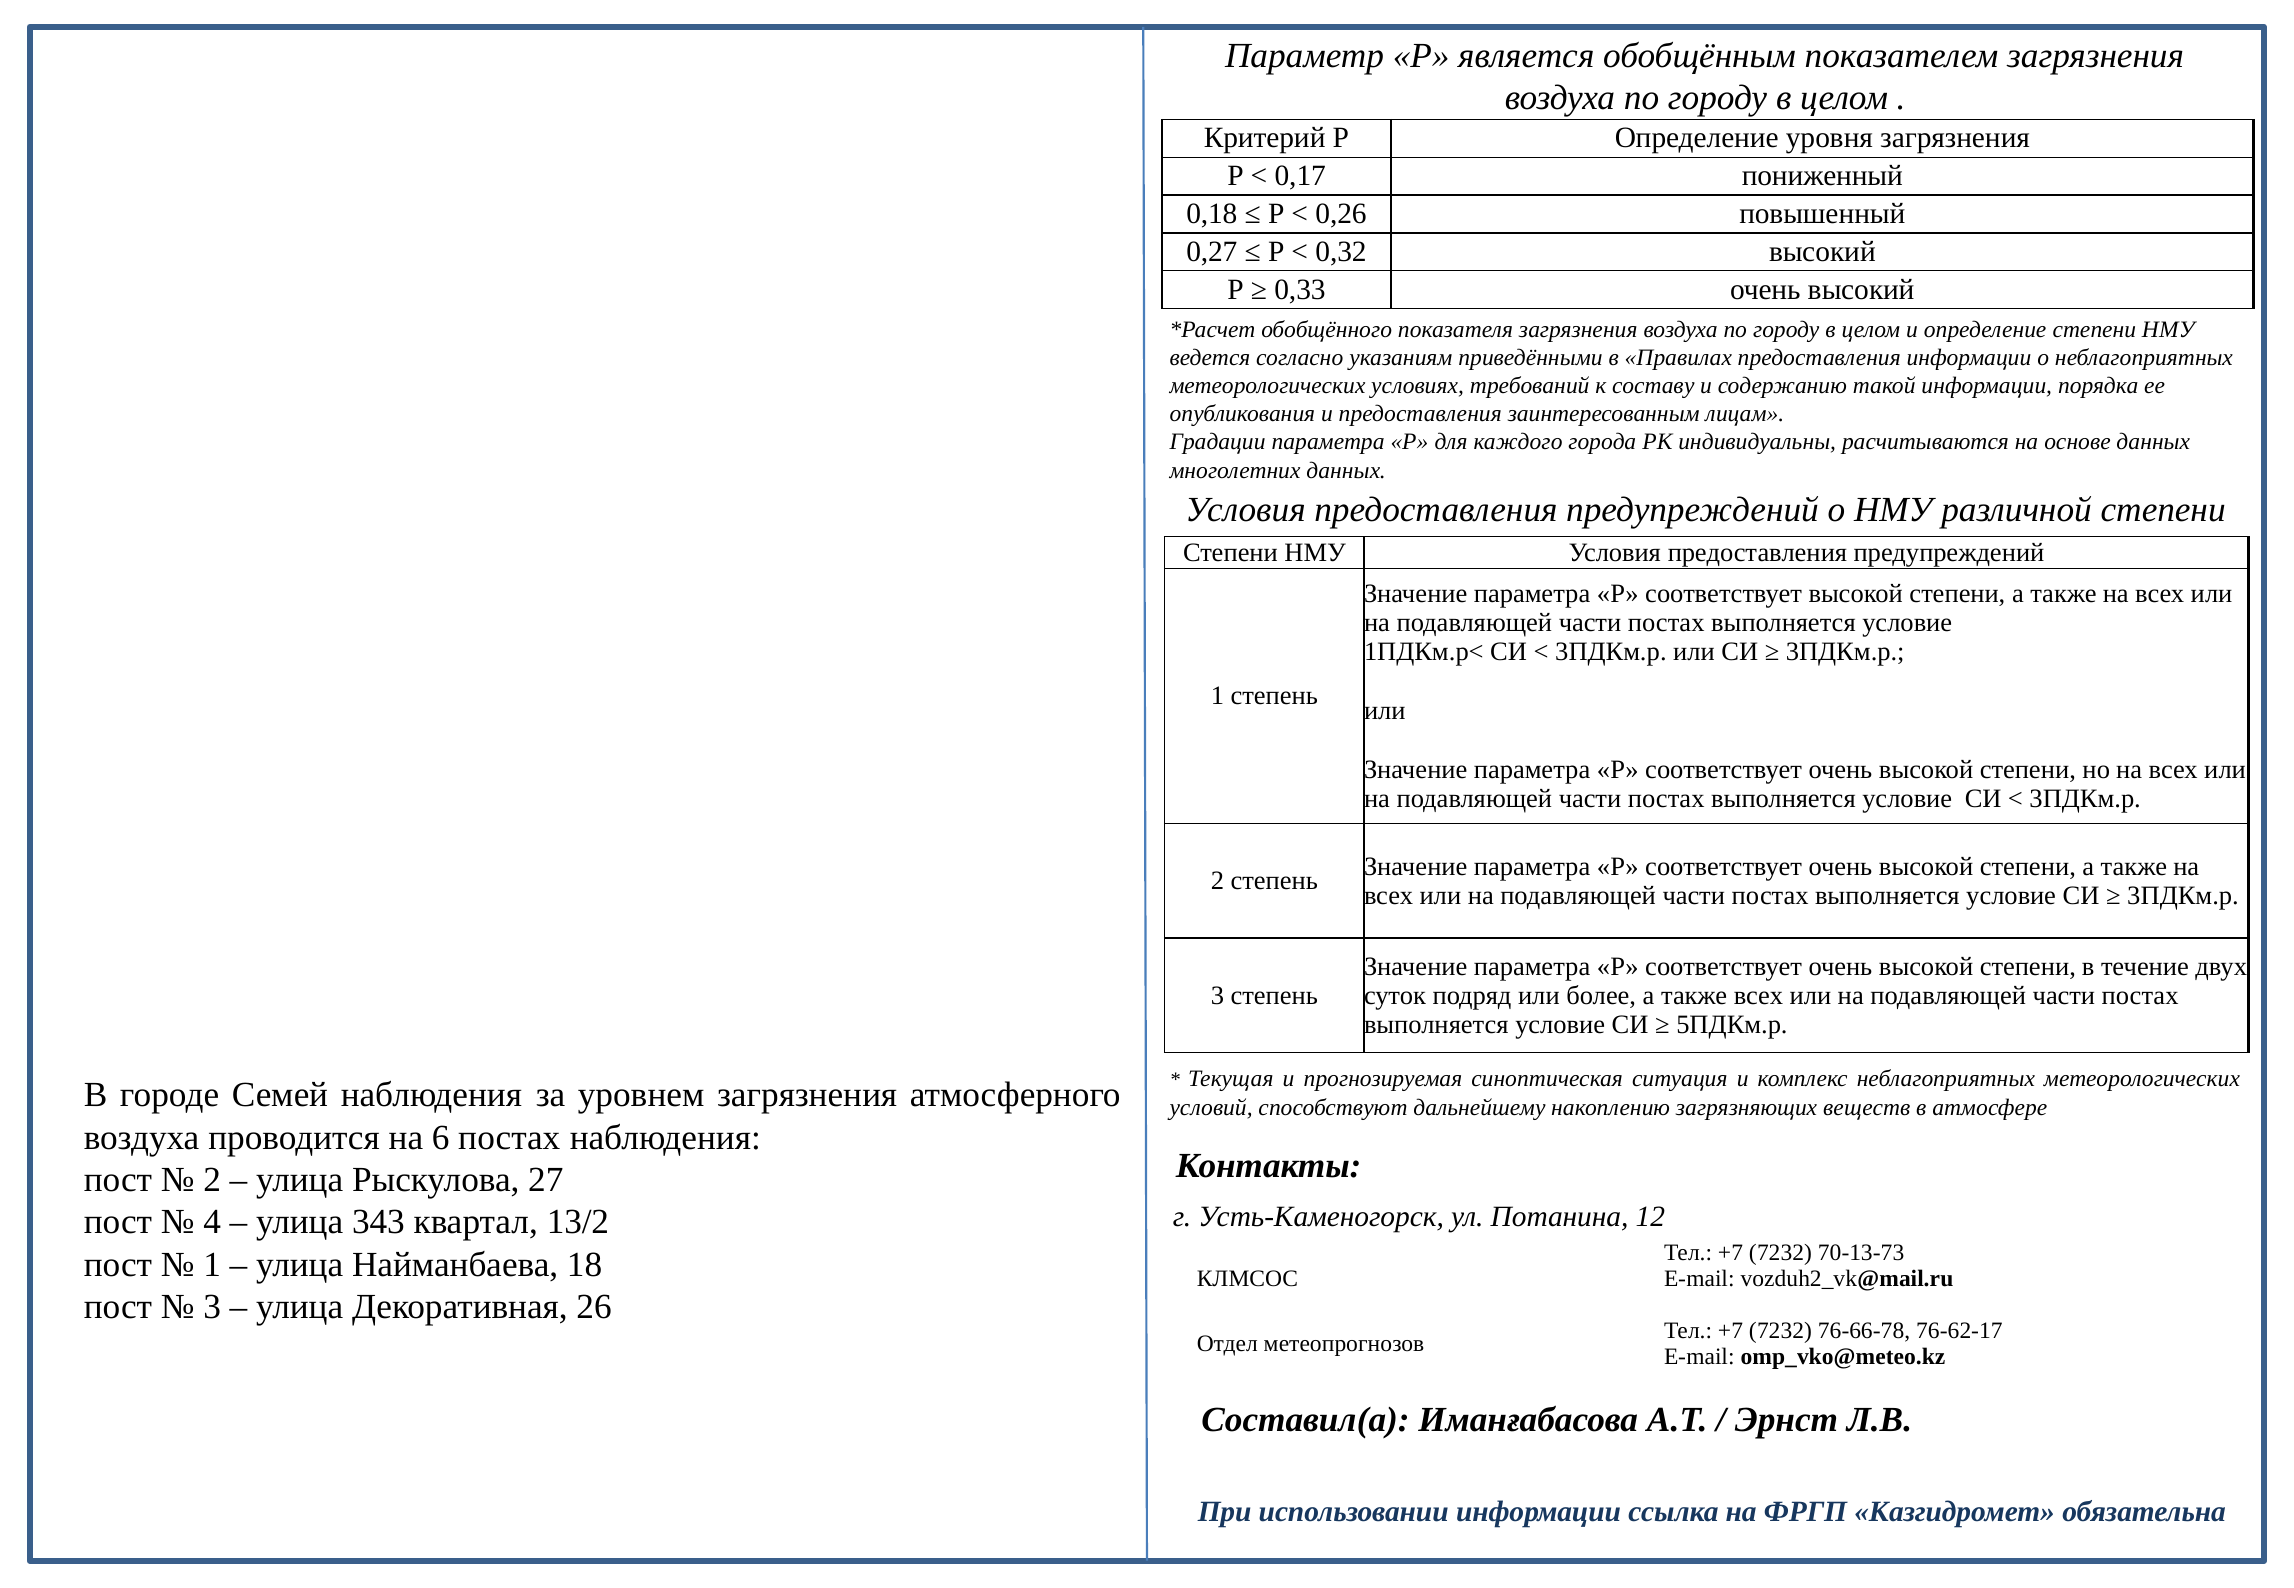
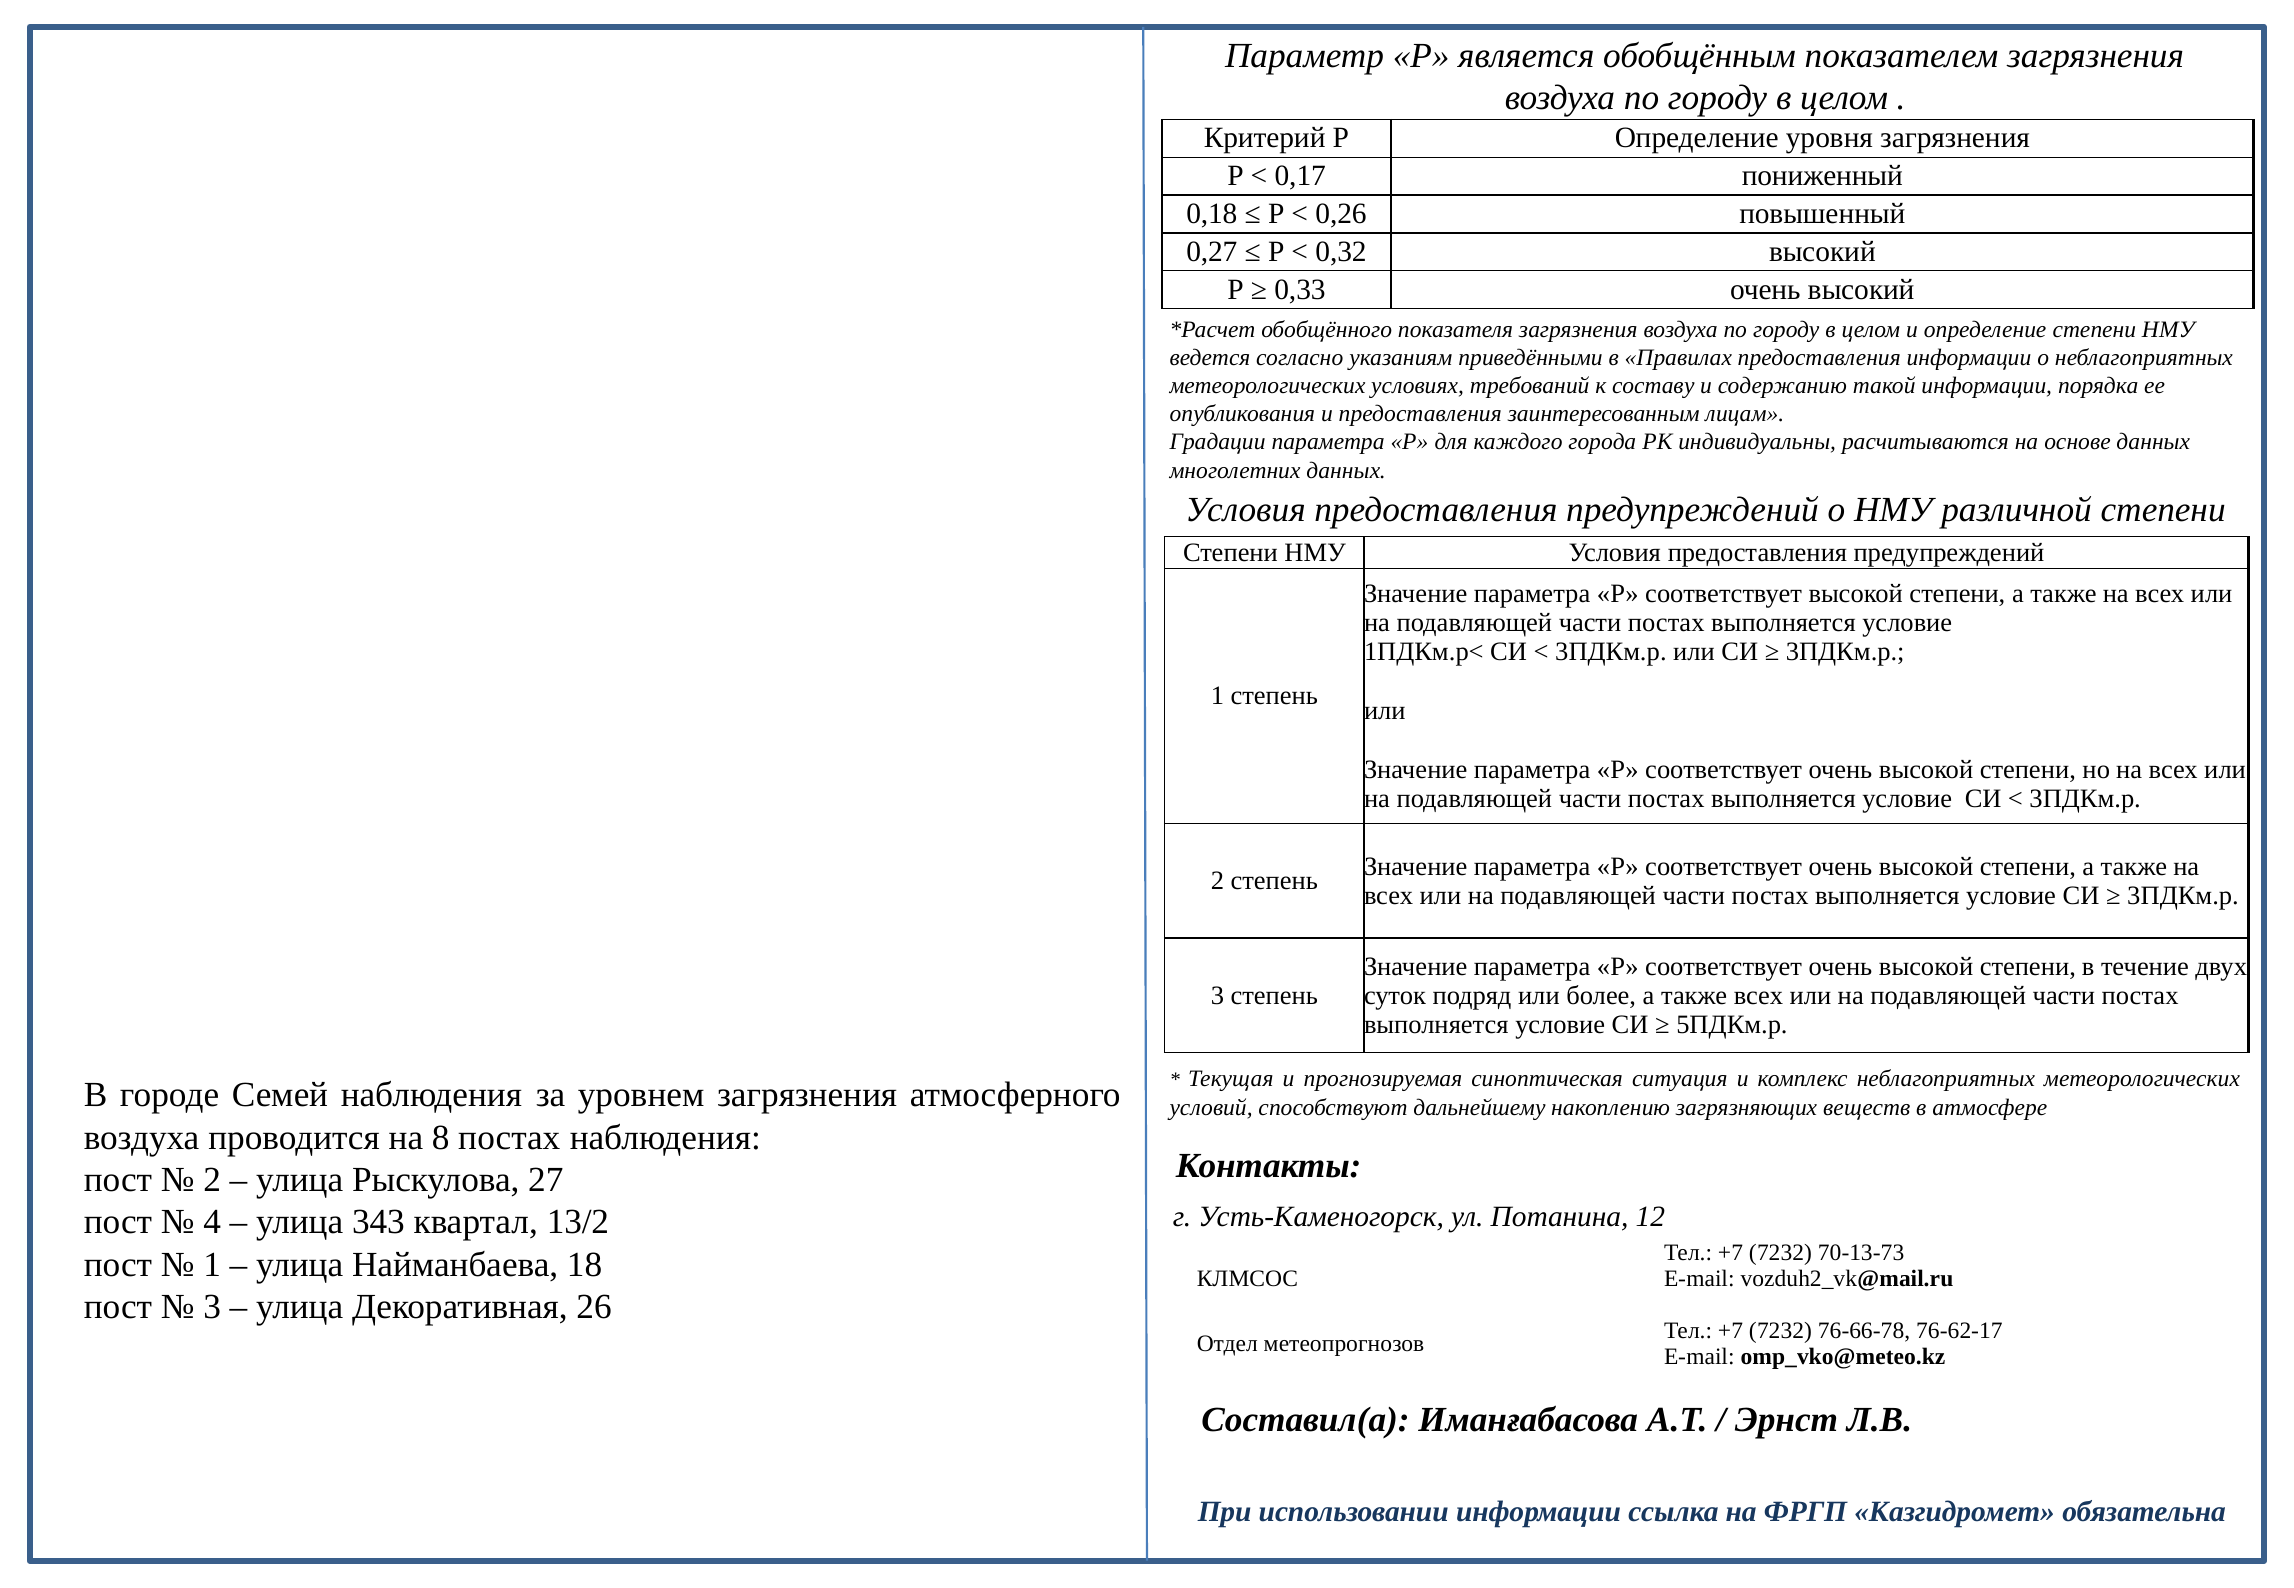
6: 6 -> 8
